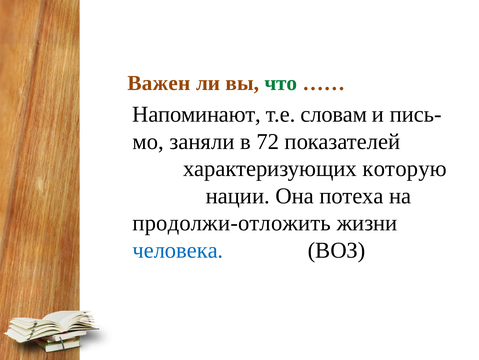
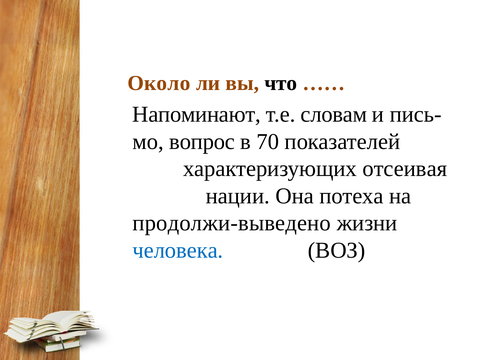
Важен: Важен -> Около
что colour: green -> black
заняли: заняли -> вопрос
72: 72 -> 70
которую: которую -> отсеивая
продолжи-отложить: продолжи-отложить -> продолжи-выведено
